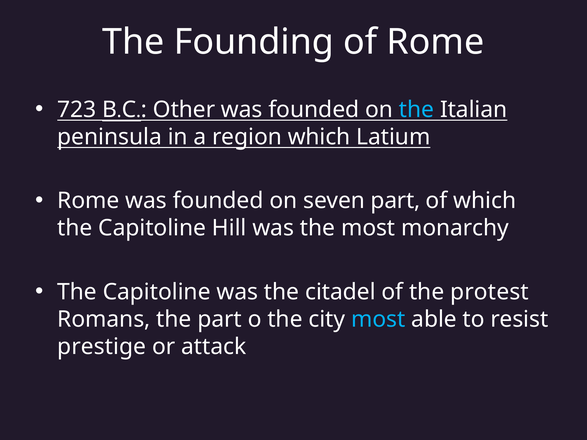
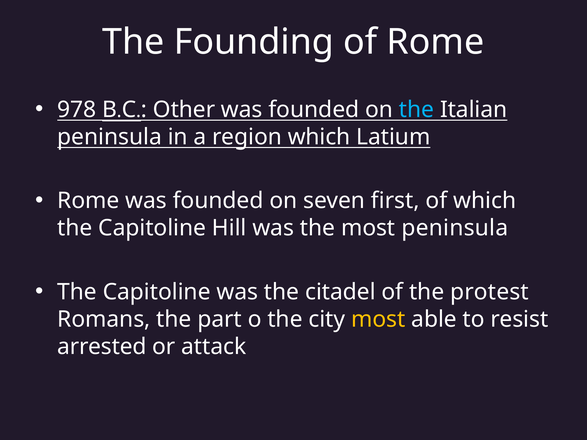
723: 723 -> 978
seven part: part -> first
most monarchy: monarchy -> peninsula
most at (378, 319) colour: light blue -> yellow
prestige: prestige -> arrested
